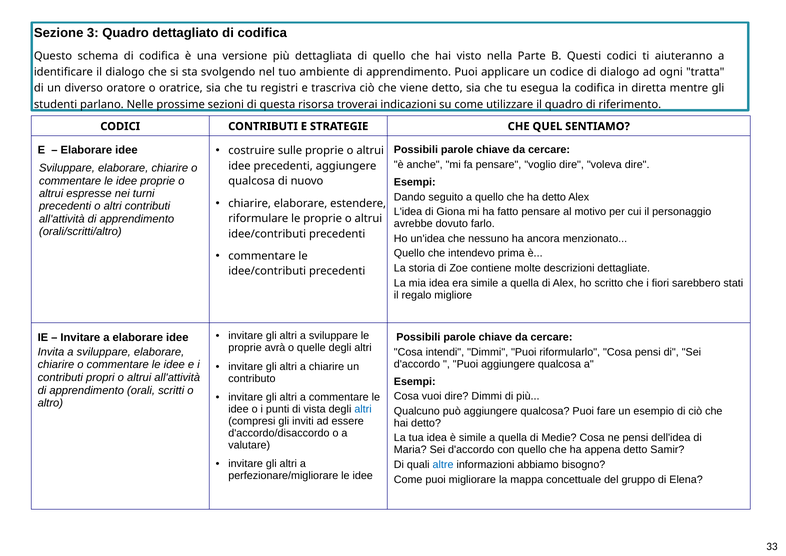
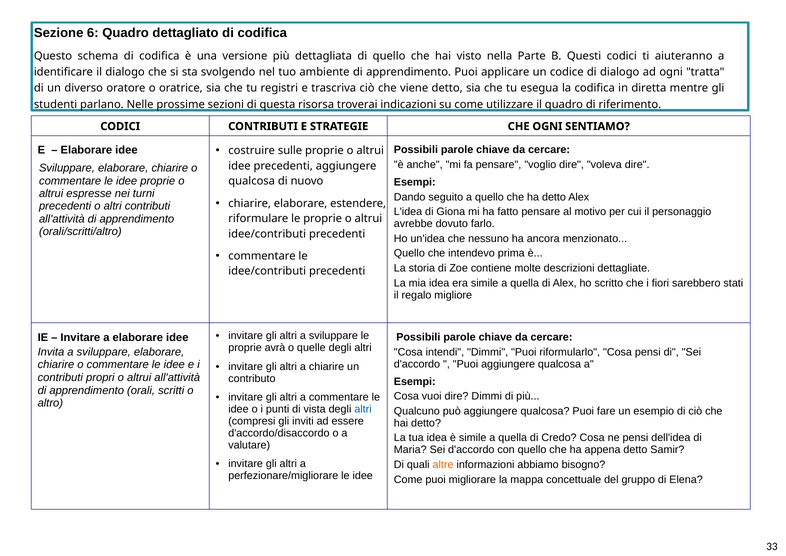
3: 3 -> 6
CHE QUEL: QUEL -> OGNI
Medie: Medie -> Credo
altre colour: blue -> orange
